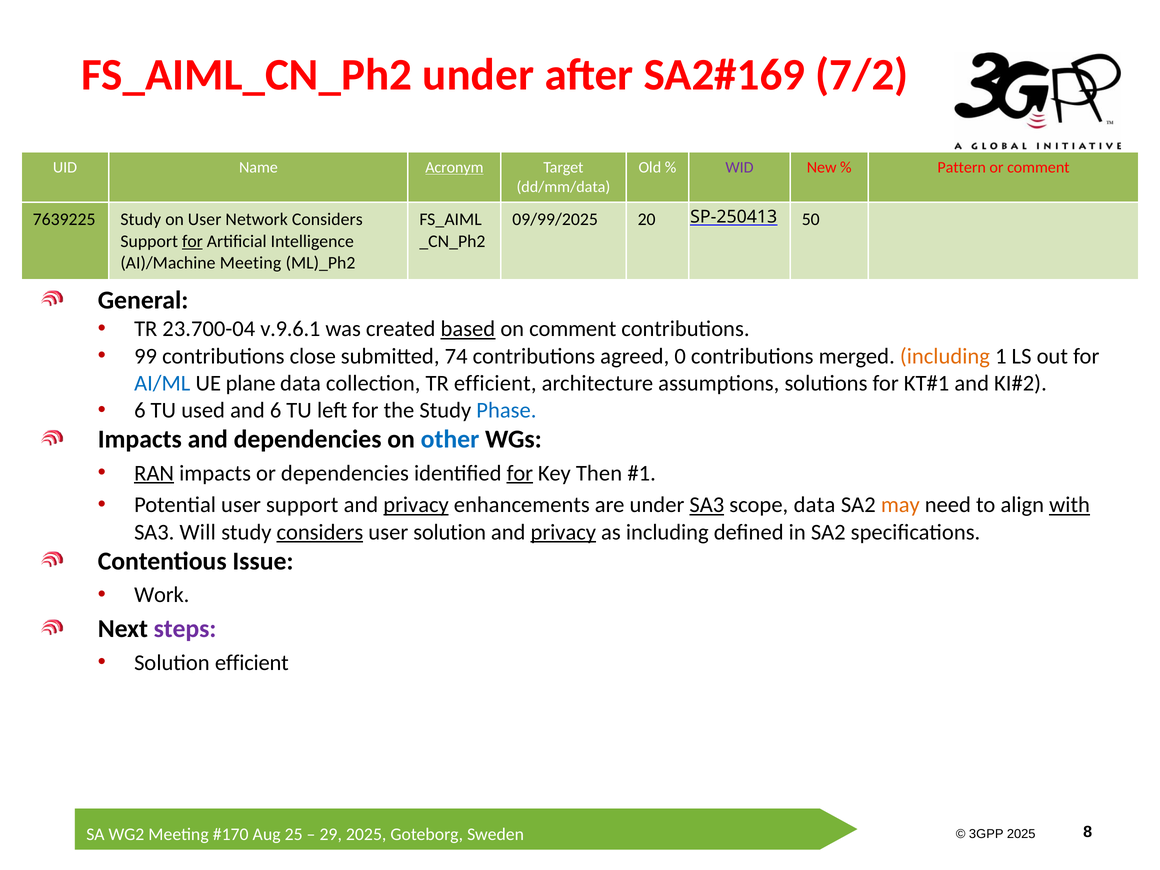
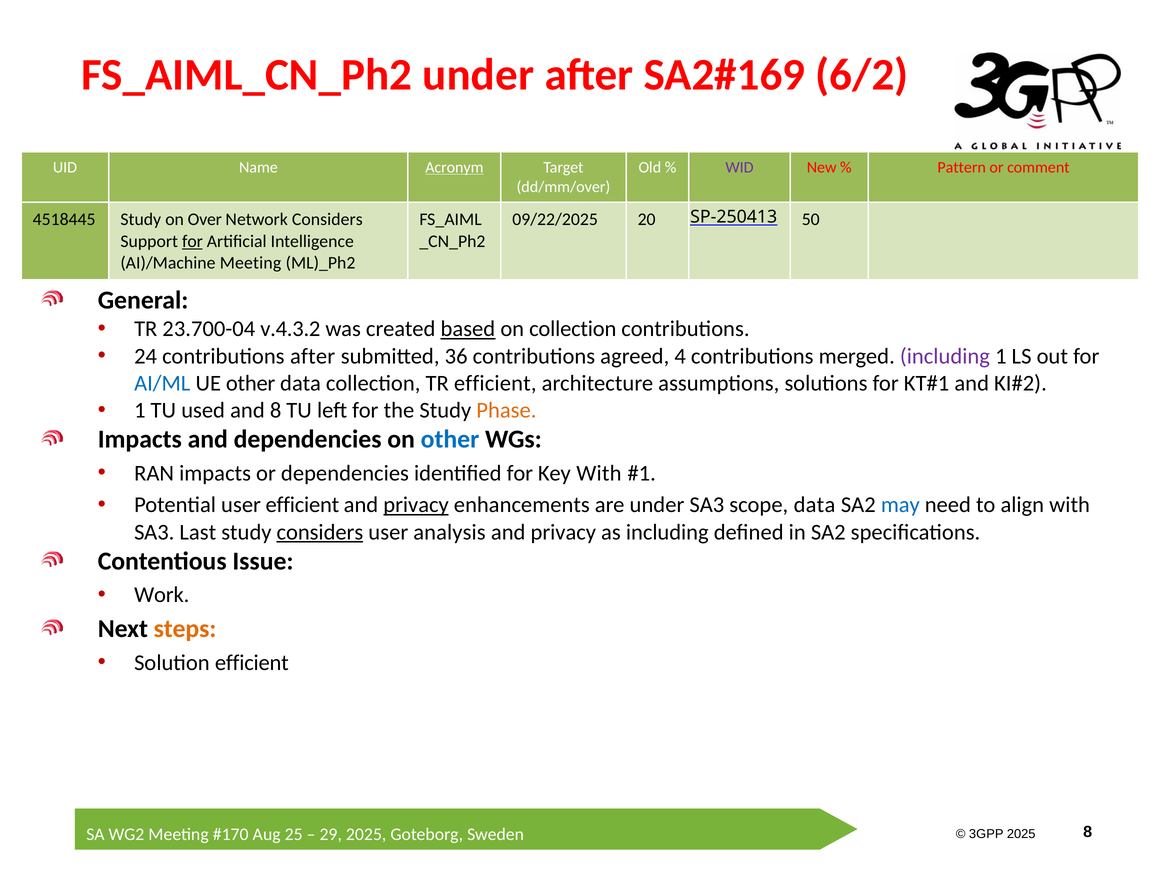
7/2: 7/2 -> 6/2
dd/mm/data: dd/mm/data -> dd/mm/over
7639225: 7639225 -> 4518445
on User: User -> Over
09/99/2025: 09/99/2025 -> 09/22/2025
v.9.6.1: v.9.6.1 -> v.4.3.2
on comment: comment -> collection
99: 99 -> 24
contributions close: close -> after
74: 74 -> 36
0: 0 -> 4
including at (945, 356) colour: orange -> purple
UE plane: plane -> other
6 at (140, 410): 6 -> 1
and 6: 6 -> 8
Phase colour: blue -> orange
RAN underline: present -> none
for at (520, 473) underline: present -> none
Key Then: Then -> With
user support: support -> efficient
SA3 at (707, 505) underline: present -> none
may colour: orange -> blue
with at (1070, 505) underline: present -> none
Will: Will -> Last
user solution: solution -> analysis
privacy at (563, 532) underline: present -> none
steps colour: purple -> orange
